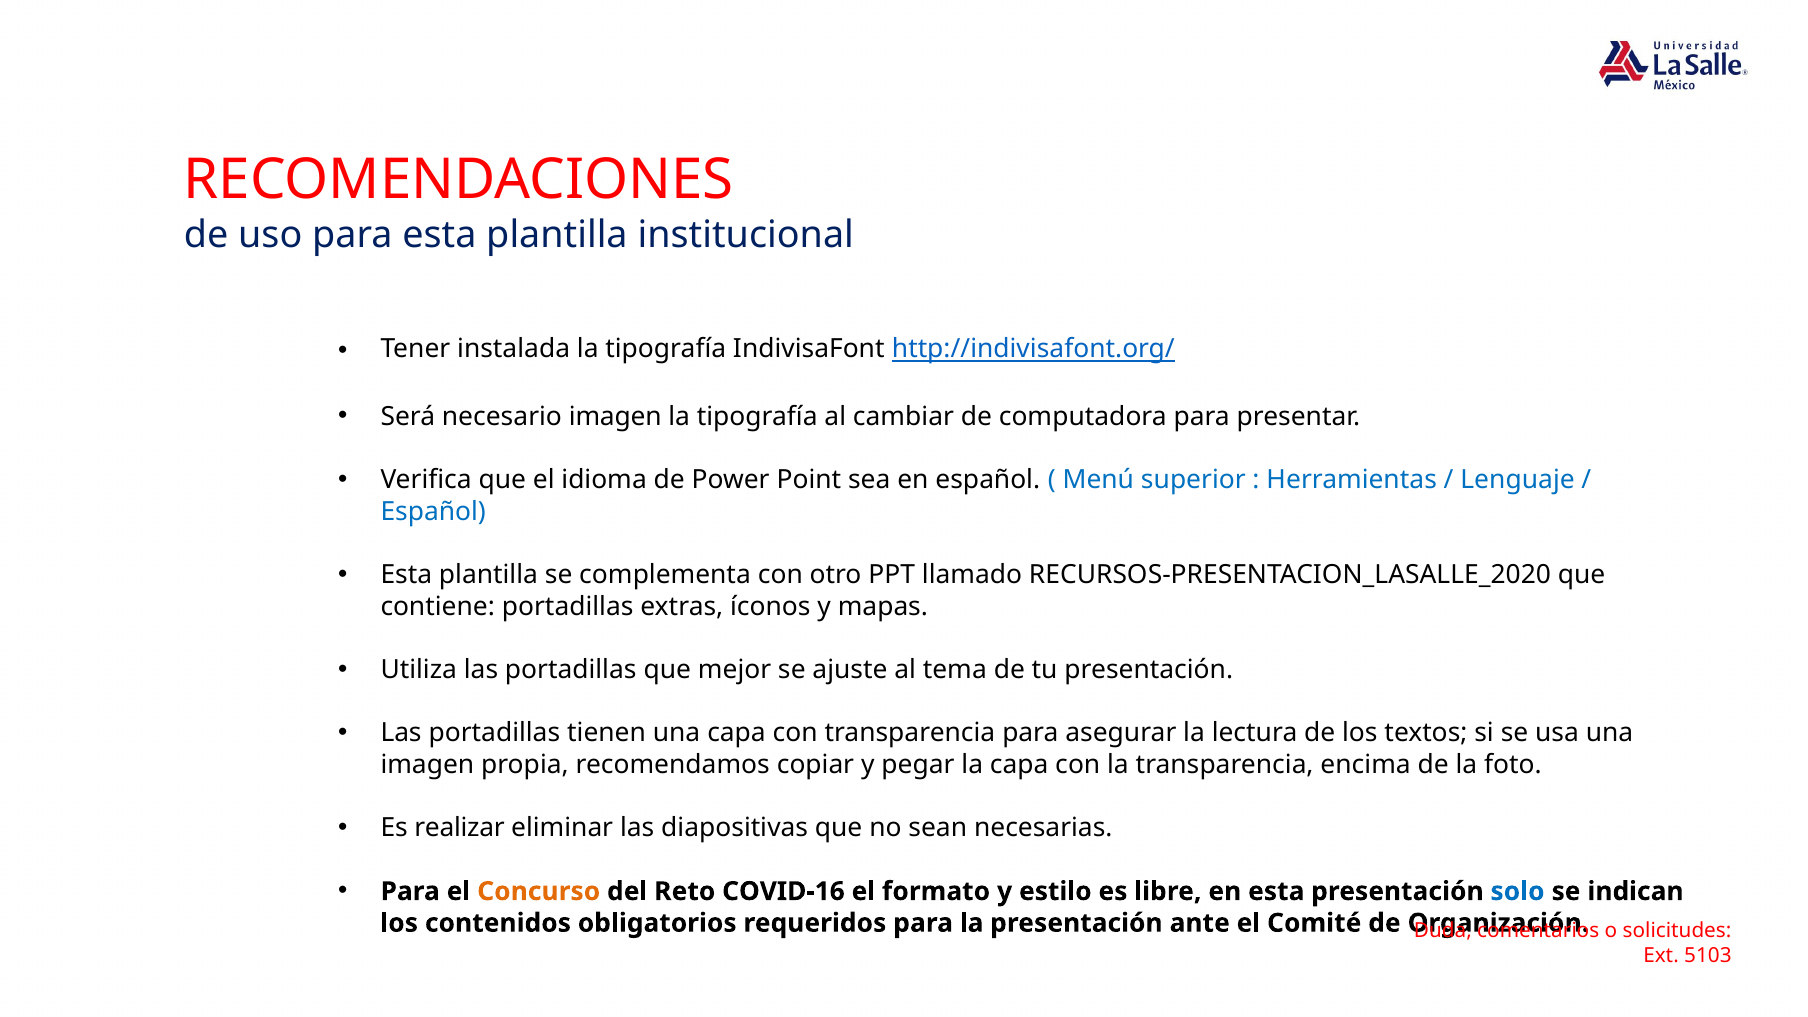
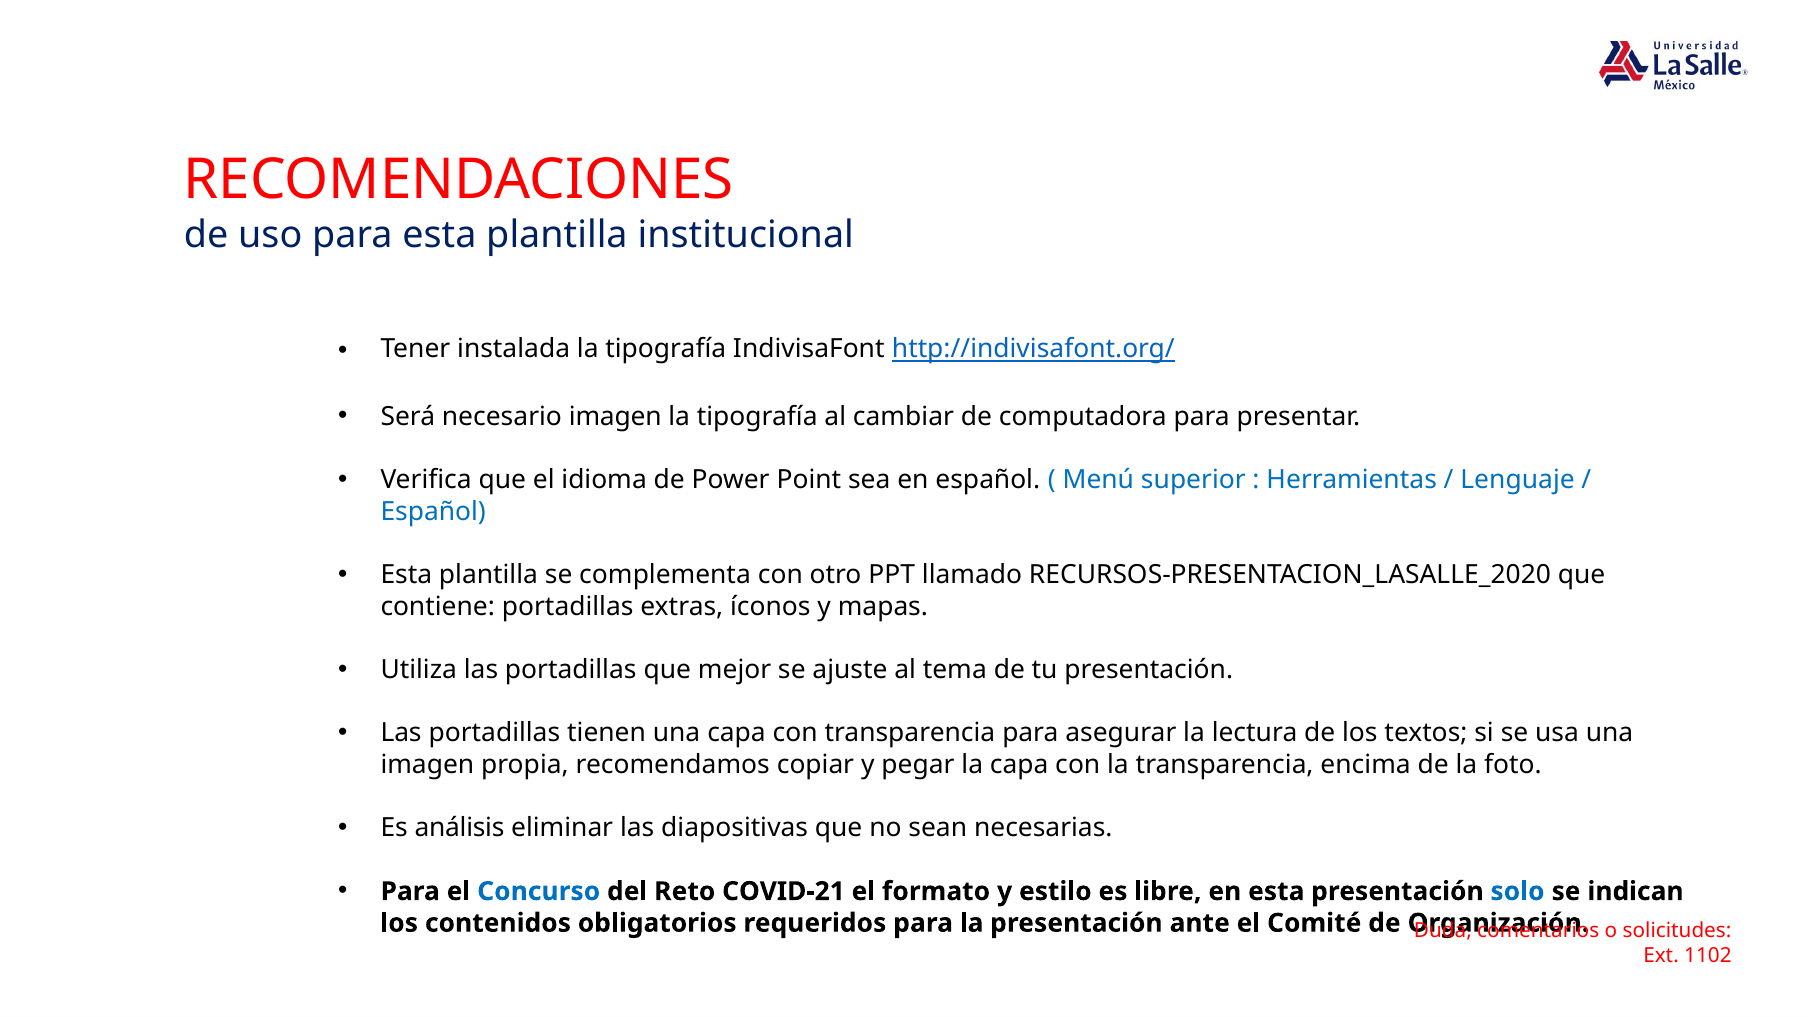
realizar: realizar -> análisis
Concurso colour: orange -> blue
COVID-16: COVID-16 -> COVID-21
5103: 5103 -> 1102
